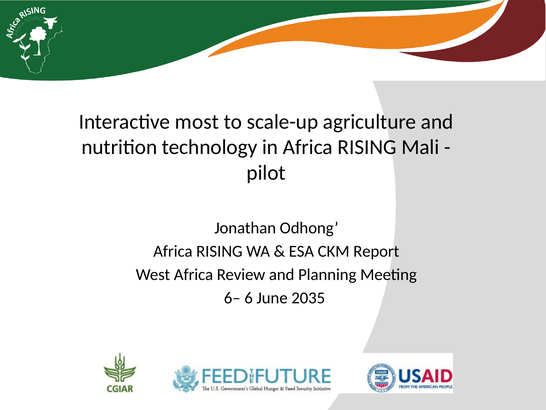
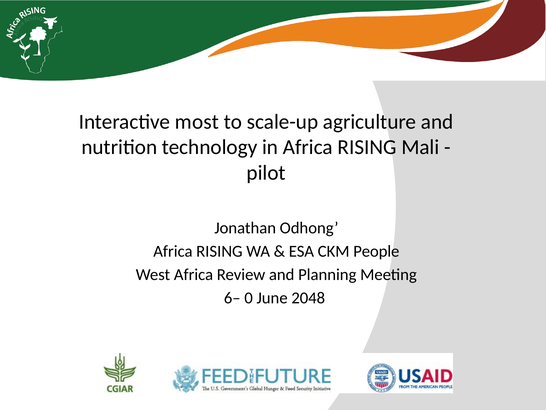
Report: Report -> People
6: 6 -> 0
2035: 2035 -> 2048
